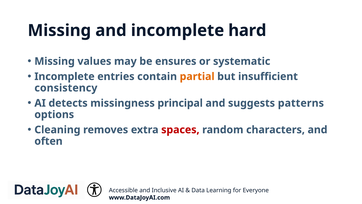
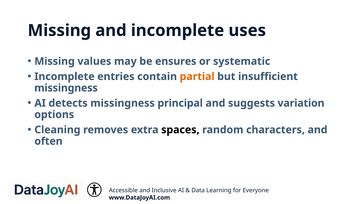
hard: hard -> uses
consistency at (66, 88): consistency -> missingness
patterns: patterns -> variation
spaces colour: red -> black
